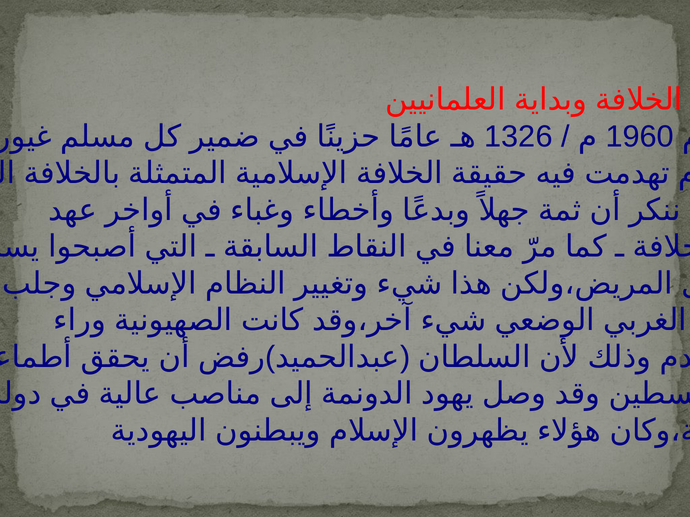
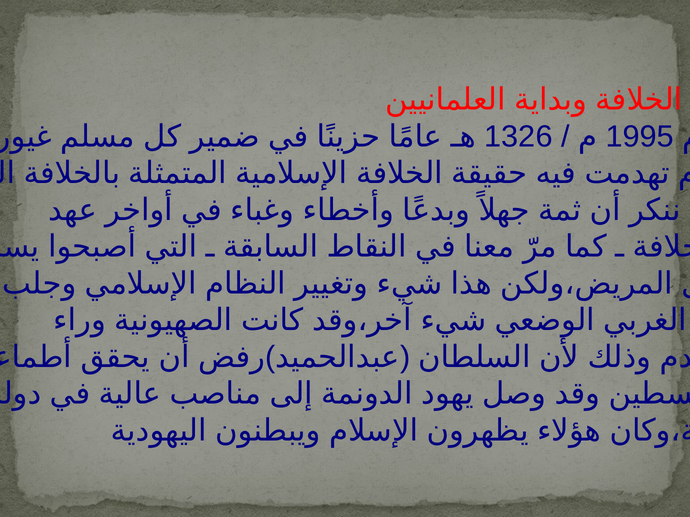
1960: 1960 -> 1995
